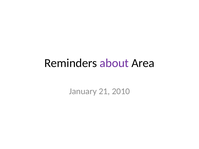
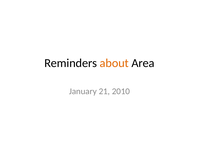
about colour: purple -> orange
